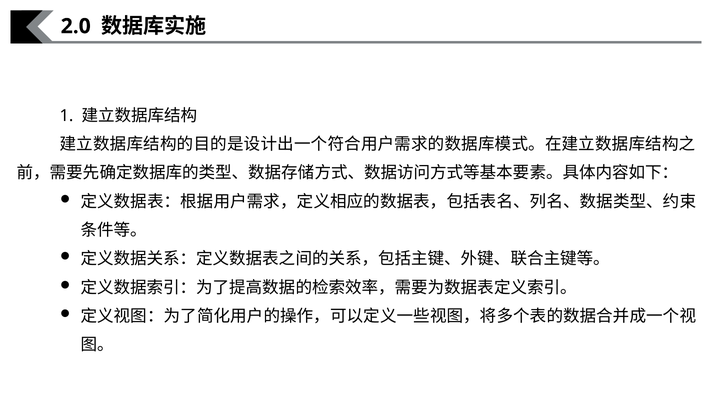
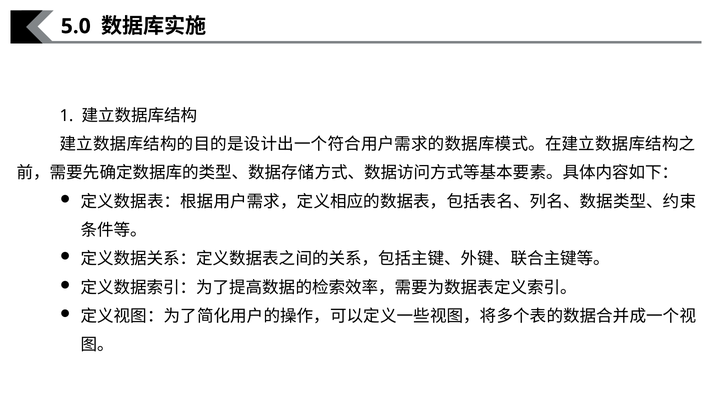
2.0: 2.0 -> 5.0
